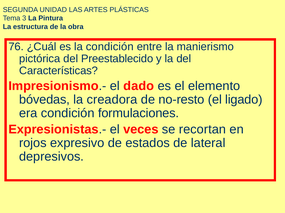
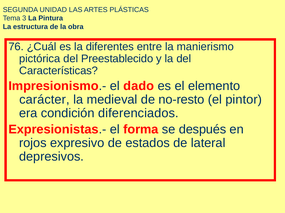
la condición: condición -> diferentes
bóvedas: bóvedas -> carácter
creadora: creadora -> medieval
ligado: ligado -> pintor
formulaciones: formulaciones -> diferenciados
veces: veces -> forma
recortan: recortan -> después
